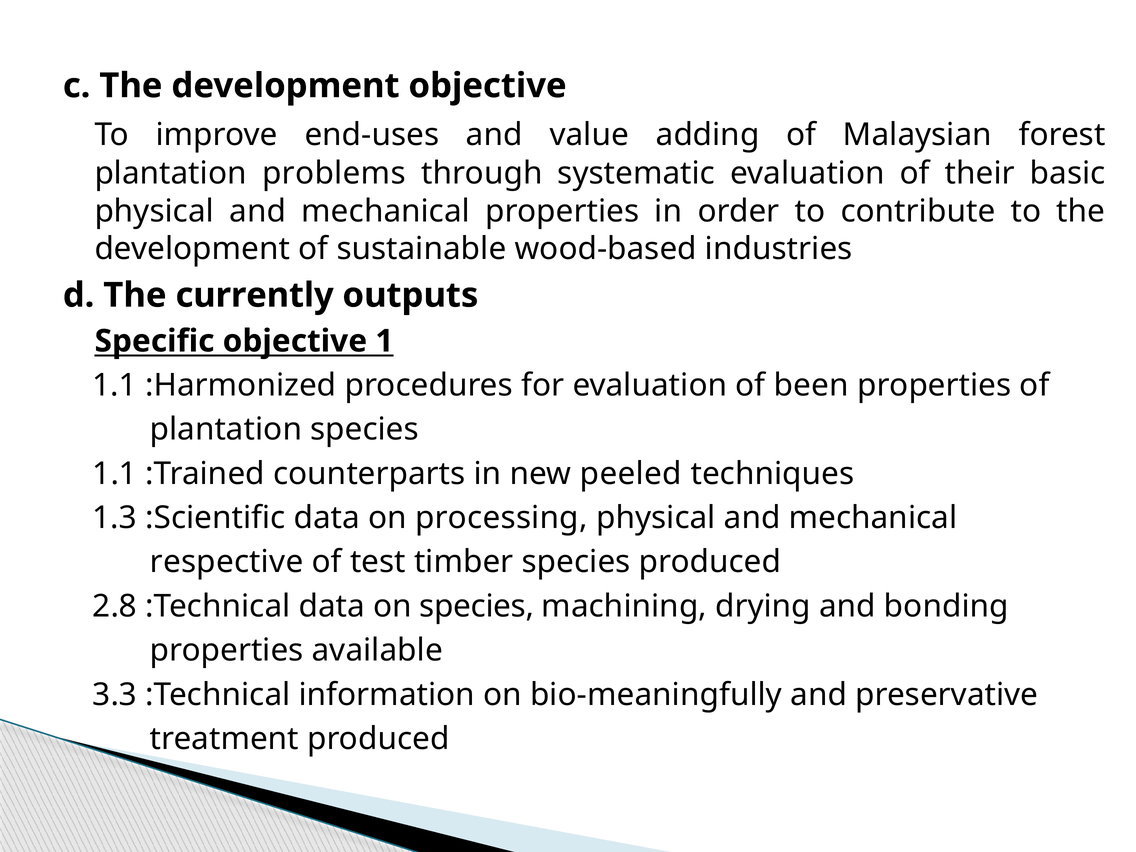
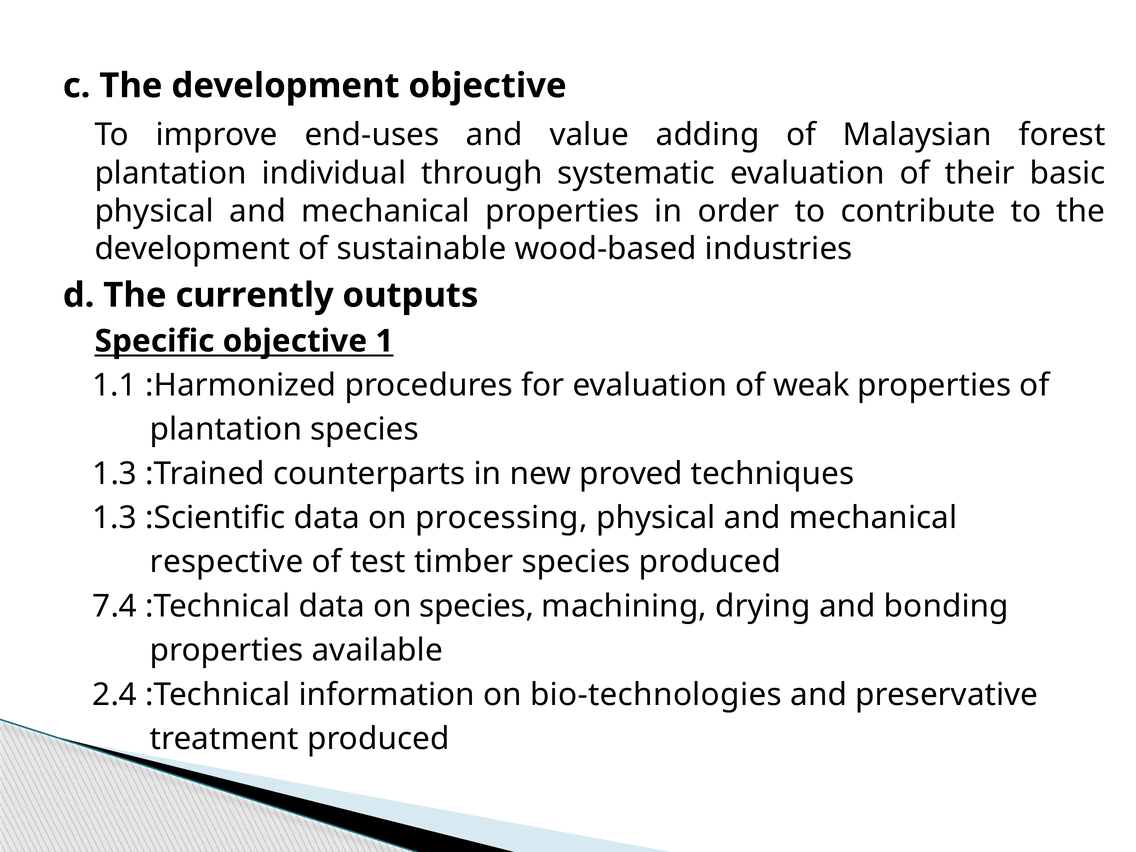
problems: problems -> individual
been: been -> weak
1.1 at (115, 474): 1.1 -> 1.3
peeled: peeled -> proved
2.8: 2.8 -> 7.4
3.3: 3.3 -> 2.4
bio-meaningfully: bio-meaningfully -> bio-technologies
